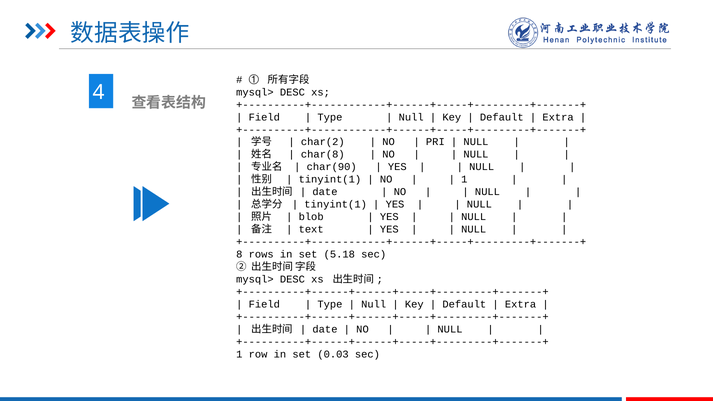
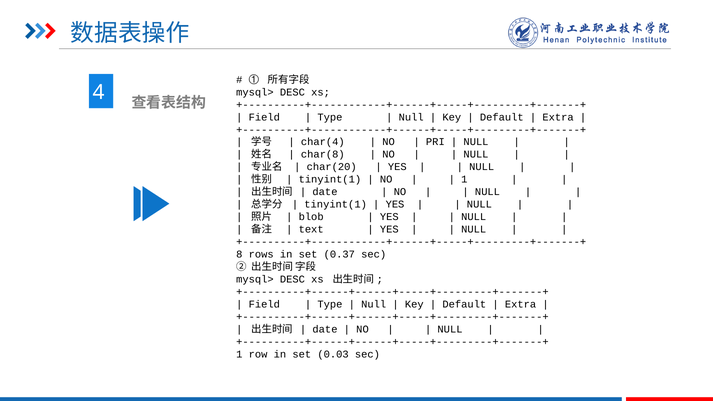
char(2: char(2 -> char(4
char(90: char(90 -> char(20
5.18: 5.18 -> 0.37
